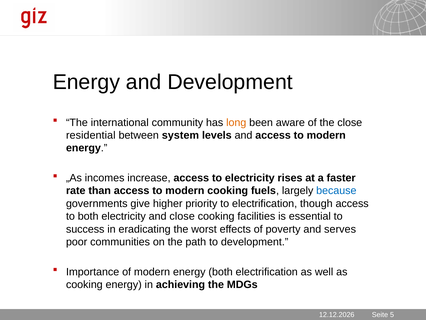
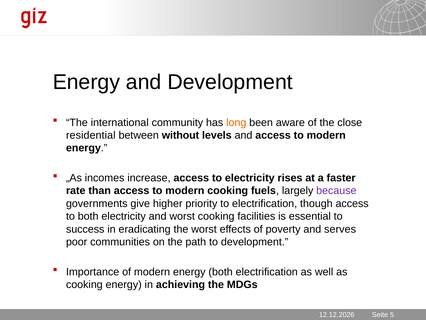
system: system -> without
because colour: blue -> purple
and close: close -> worst
